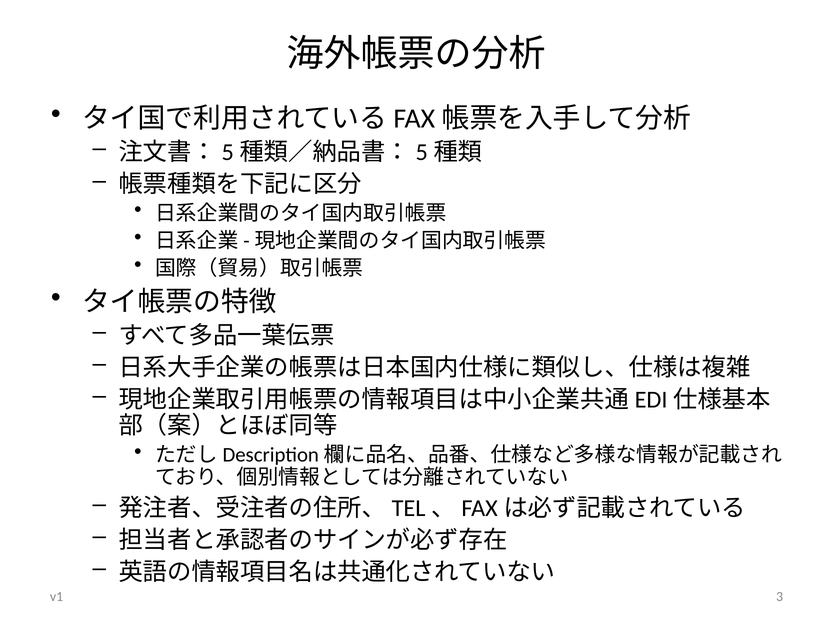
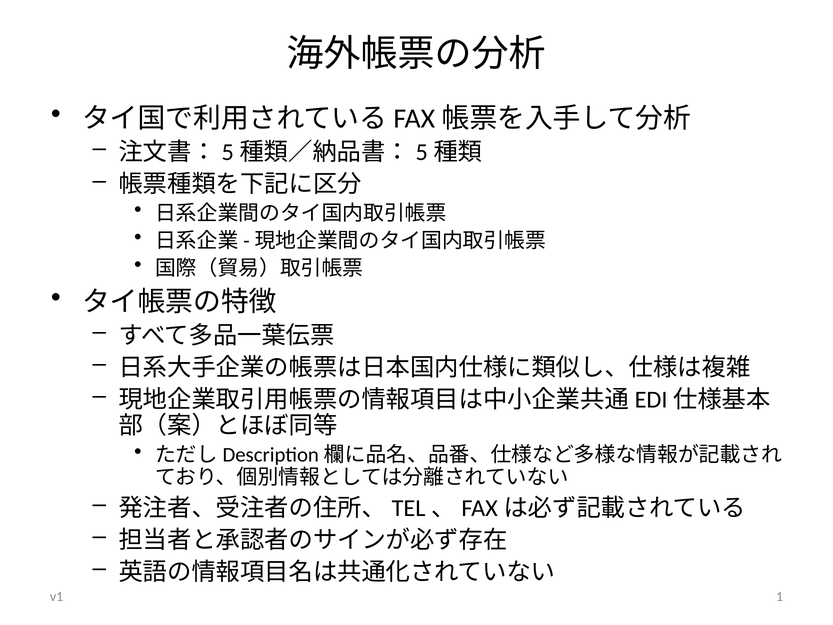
3: 3 -> 1
